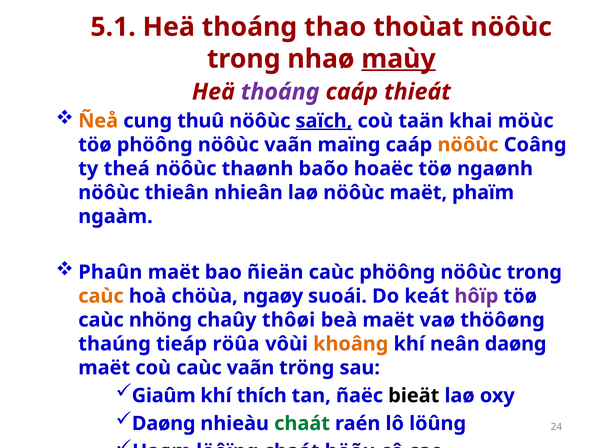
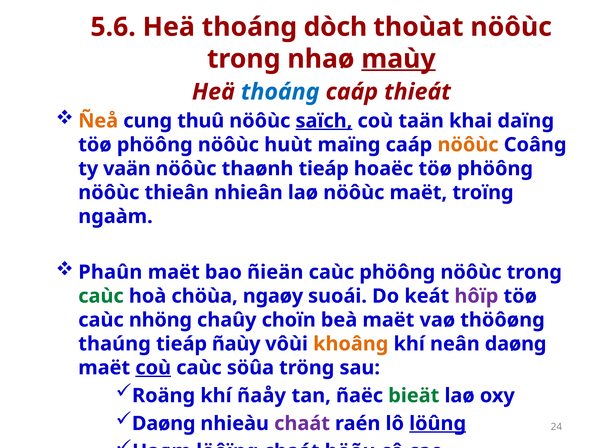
5.1: 5.1 -> 5.6
thao: thao -> dòch
thoáng at (280, 92) colour: purple -> blue
möùc: möùc -> daïng
nöôùc vaãn: vaãn -> huùt
theá: theá -> vaän
thaønh baõo: baõo -> tieáp
hoaëc töø ngaønh: ngaønh -> phöông
phaïm: phaïm -> troïng
caùc at (101, 296) colour: orange -> green
thôøi: thôøi -> choïn
röûa: röûa -> ñaùy
coù at (153, 368) underline: none -> present
caùc vaãn: vaãn -> söûa
Giaûm: Giaûm -> Roäng
thích: thích -> ñaåy
bieät colour: black -> green
chaát at (302, 424) colour: green -> purple
löûng underline: none -> present
